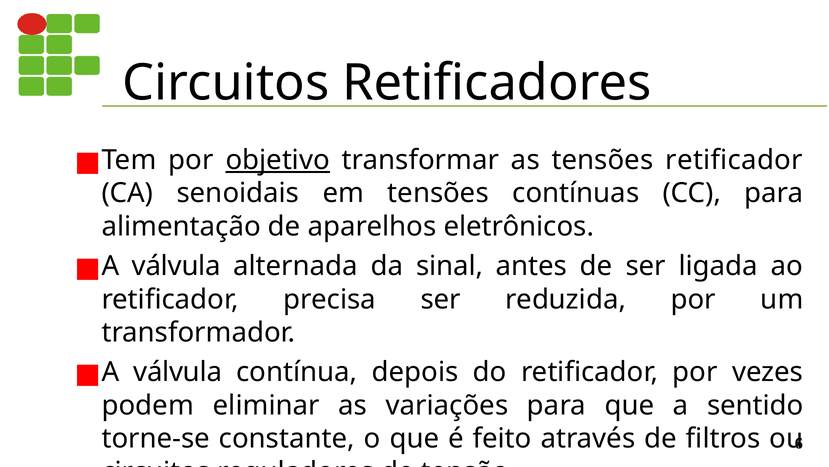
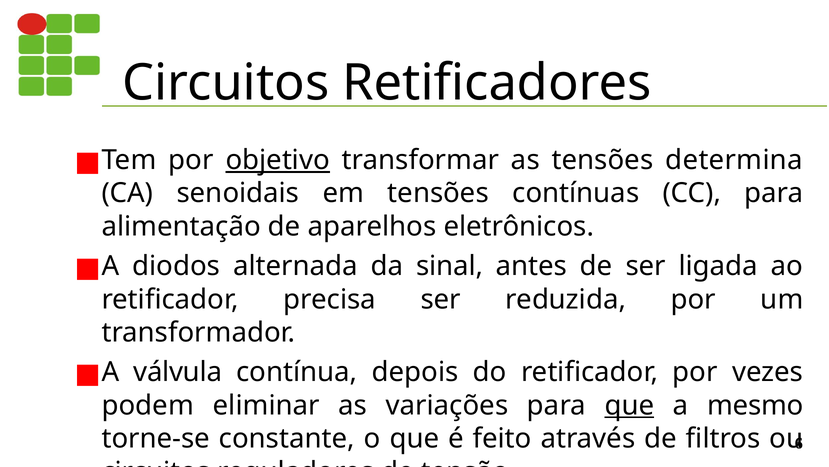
tensões retificador: retificador -> determina
válvula at (176, 266): válvula -> diodos
que at (629, 405) underline: none -> present
sentido: sentido -> mesmo
